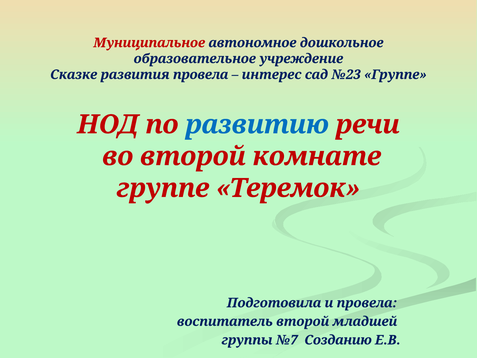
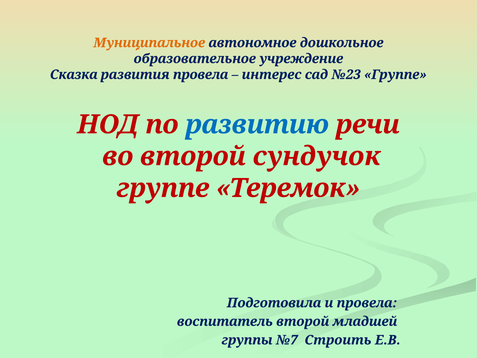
Муниципальное colour: red -> orange
Сказке: Сказке -> Сказка
комнате: комнате -> сундучок
Созданию: Созданию -> Строить
